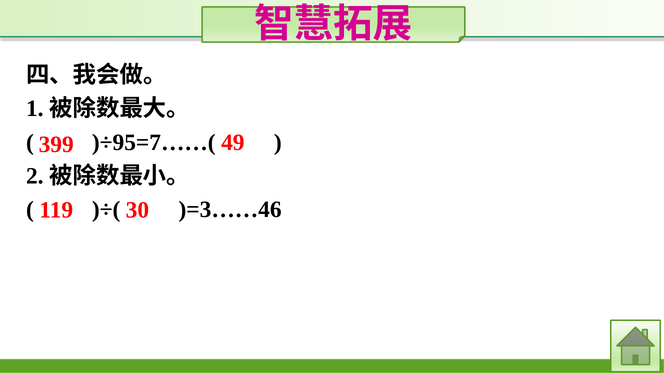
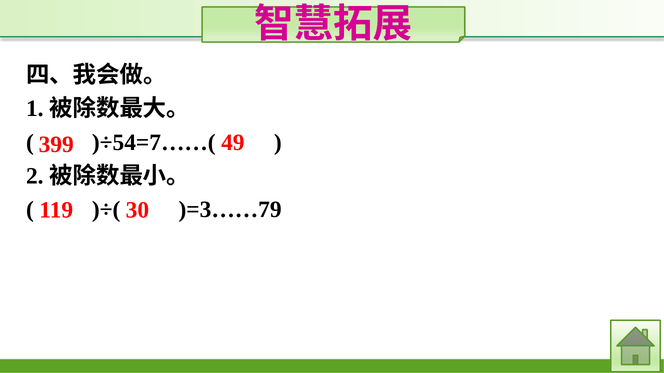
)÷95=7……(: )÷95=7……( -> )÷54=7……(
)=3……46: )=3……46 -> )=3……79
